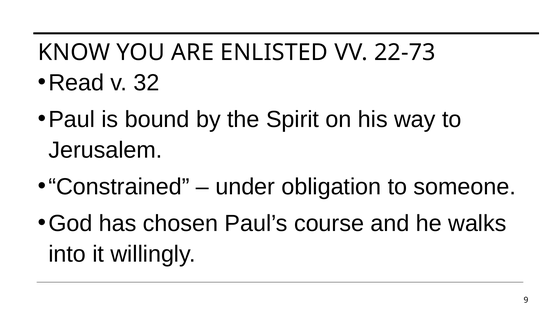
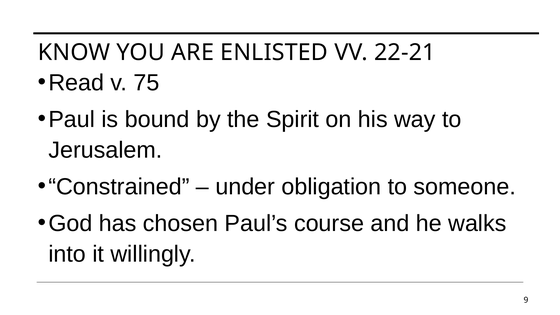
22-73: 22-73 -> 22-21
32: 32 -> 75
